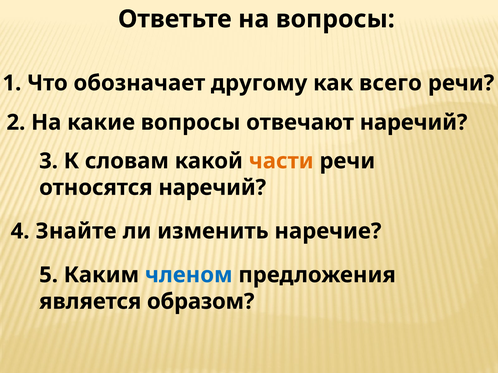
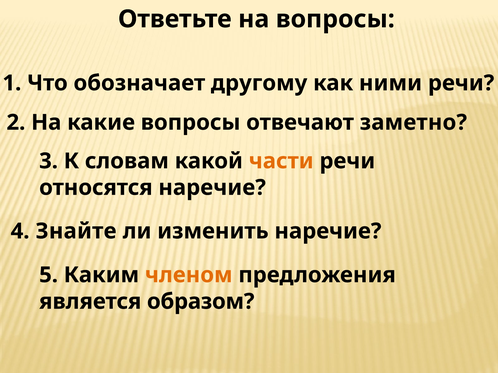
всего: всего -> ними
отвечают наречий: наречий -> заметно
относятся наречий: наречий -> наречие
членом colour: blue -> orange
